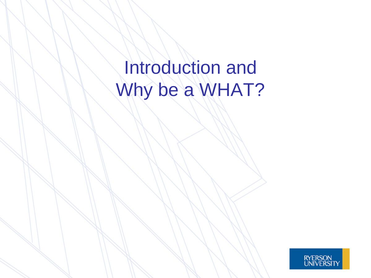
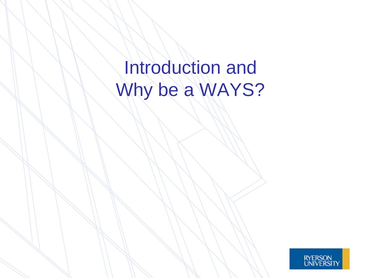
WHAT: WHAT -> WAYS
